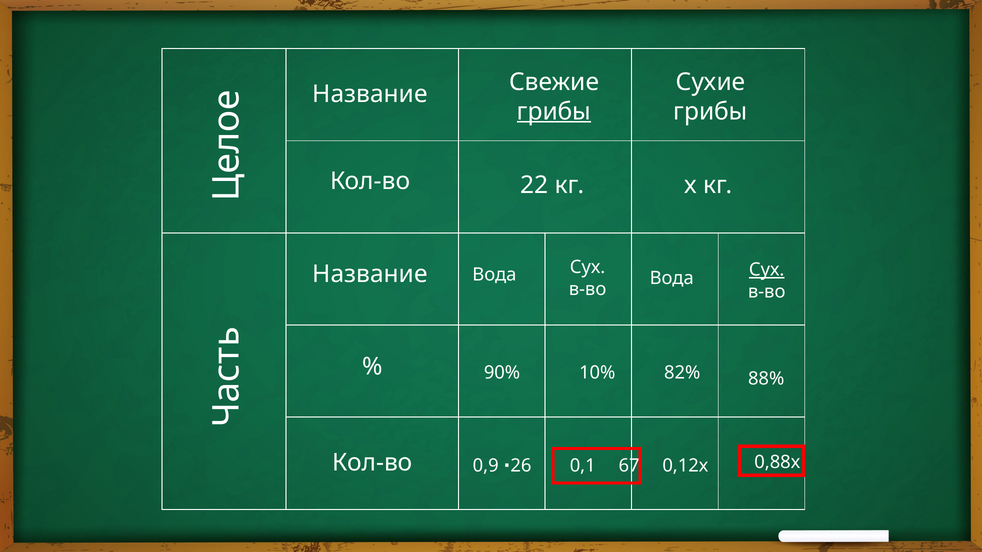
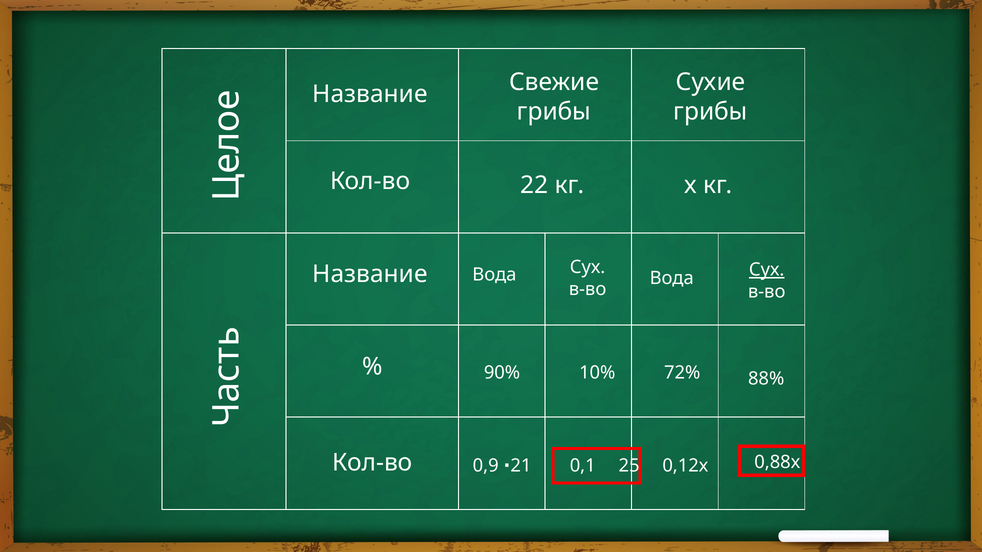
грибы at (554, 112) underline: present -> none
82%: 82% -> 72%
26: 26 -> 21
67: 67 -> 25
